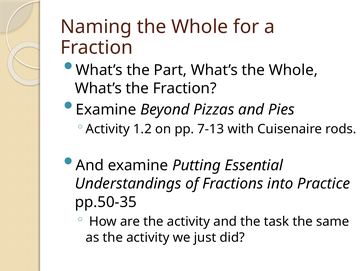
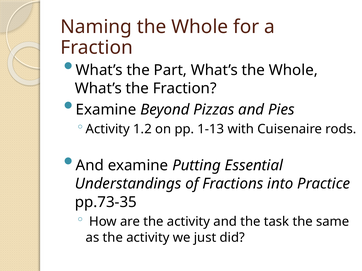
7-13: 7-13 -> 1-13
pp.50-35: pp.50-35 -> pp.73-35
